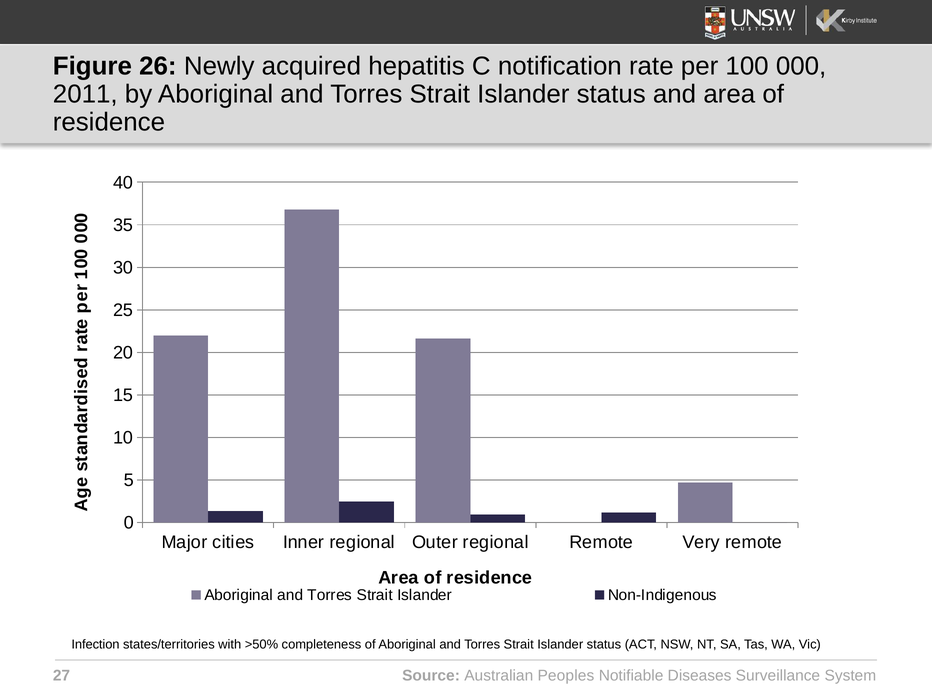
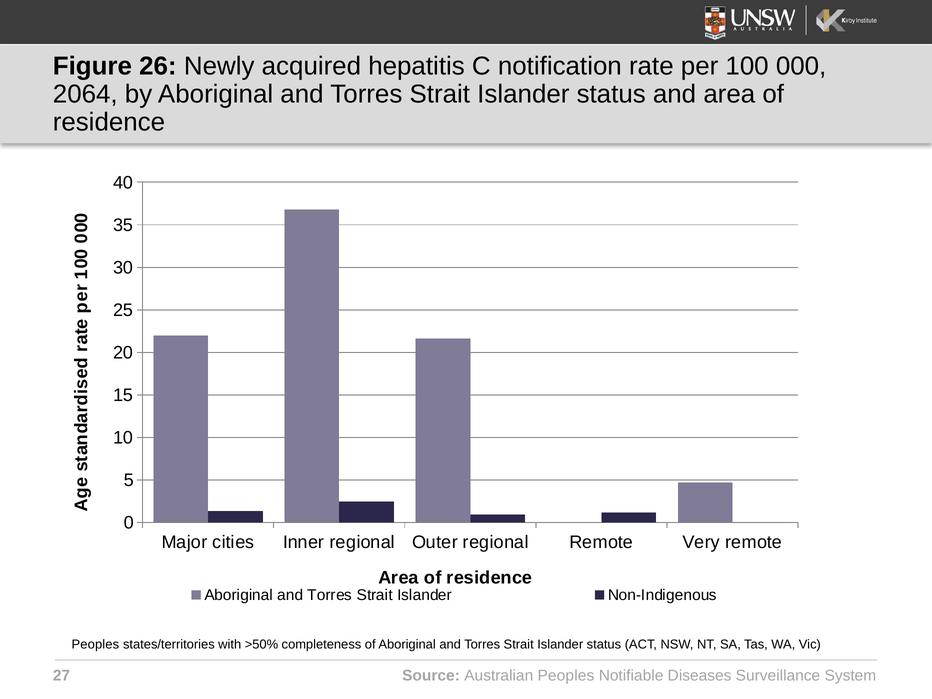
2011: 2011 -> 2064
Infection at (96, 645): Infection -> Peoples
